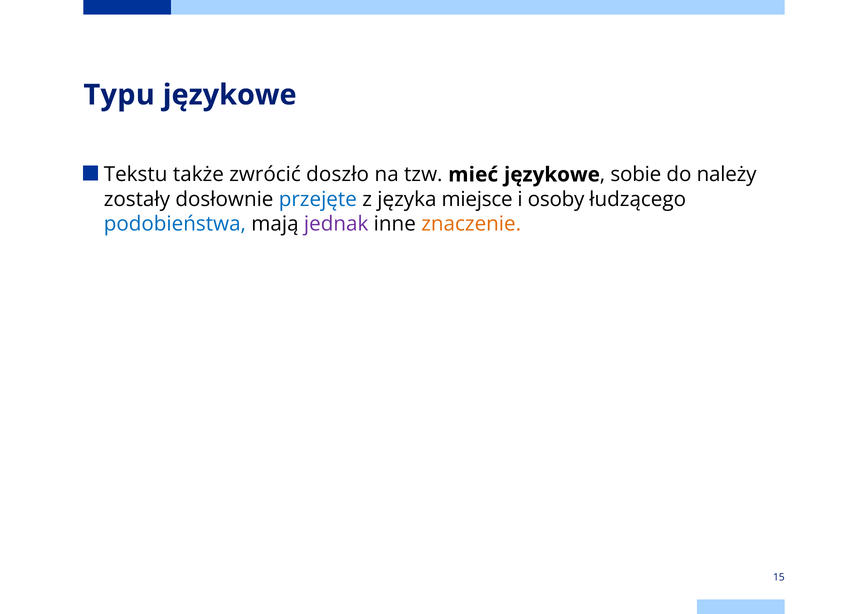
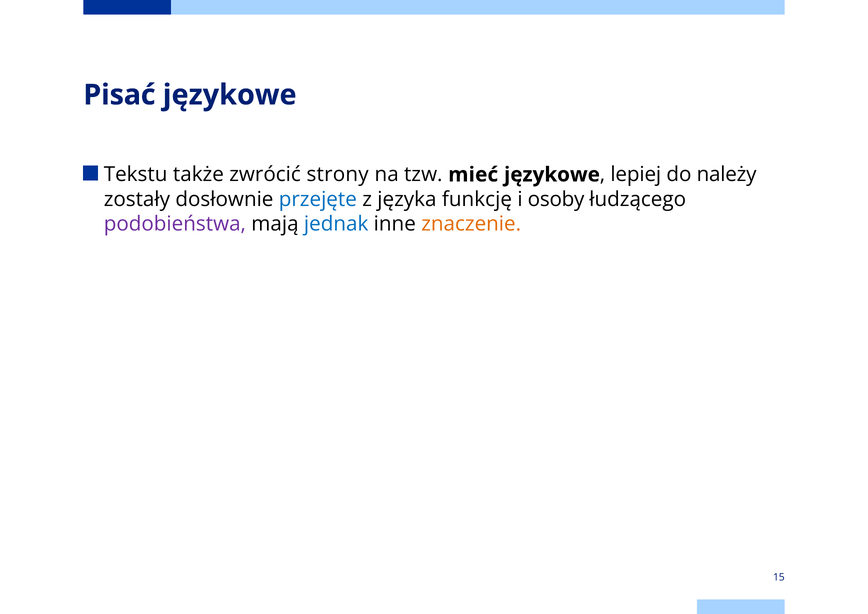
Typu: Typu -> Pisać
doszło: doszło -> strony
sobie: sobie -> lepiej
miejsce: miejsce -> funkcję
podobieństwa colour: blue -> purple
jednak colour: purple -> blue
